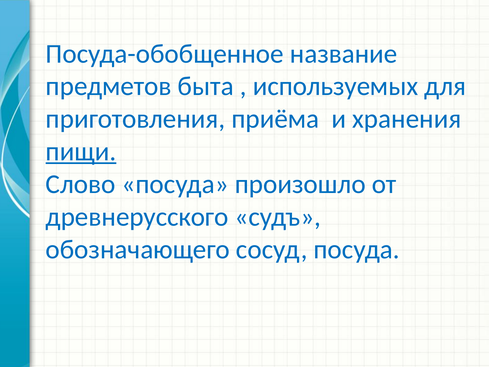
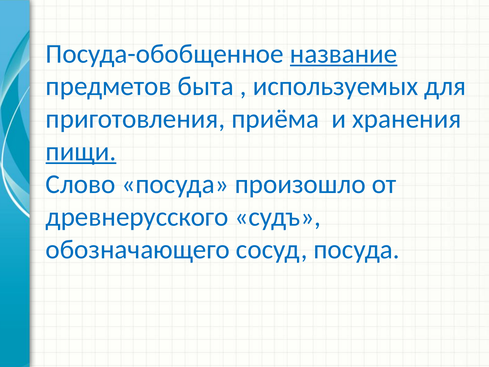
название underline: none -> present
